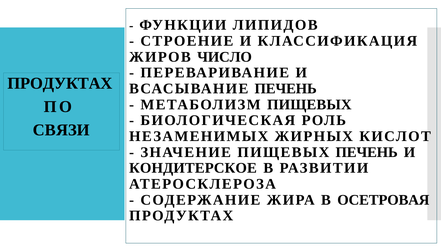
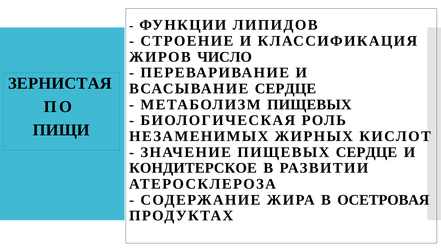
ПРОДУКТАХ at (60, 83): ПРОДУКТАХ -> ЗЕРНИСТАЯ
ВСАСЫВАНИЕ ПЕЧЕНЬ: ПЕЧЕНЬ -> СЕРДЦЕ
СВЯЗИ: СВЯЗИ -> ПИЩИ
ПИЩЕВЫХ ПЕЧЕНЬ: ПЕЧЕНЬ -> СЕРДЦЕ
